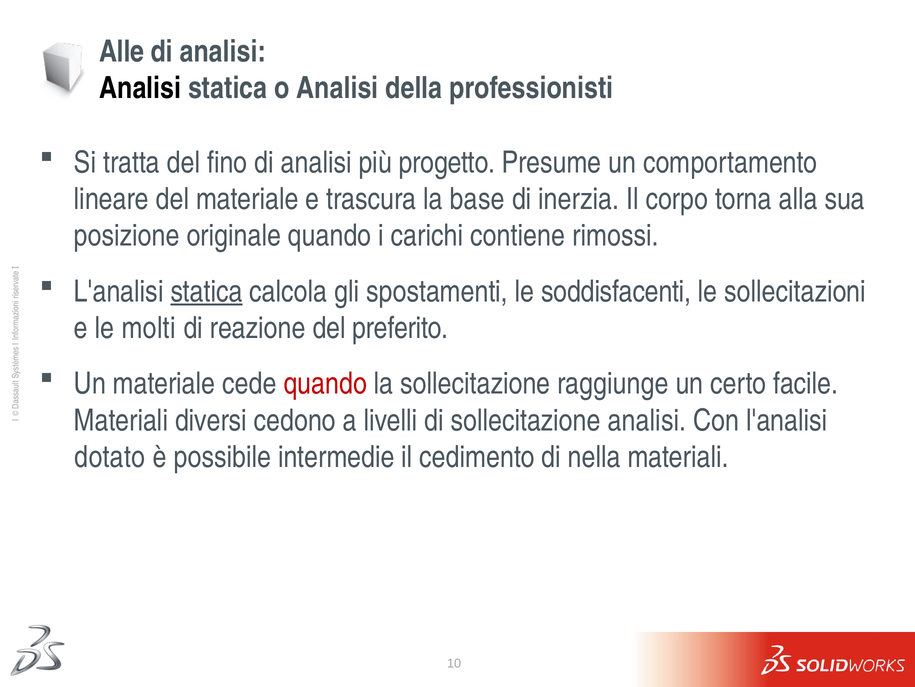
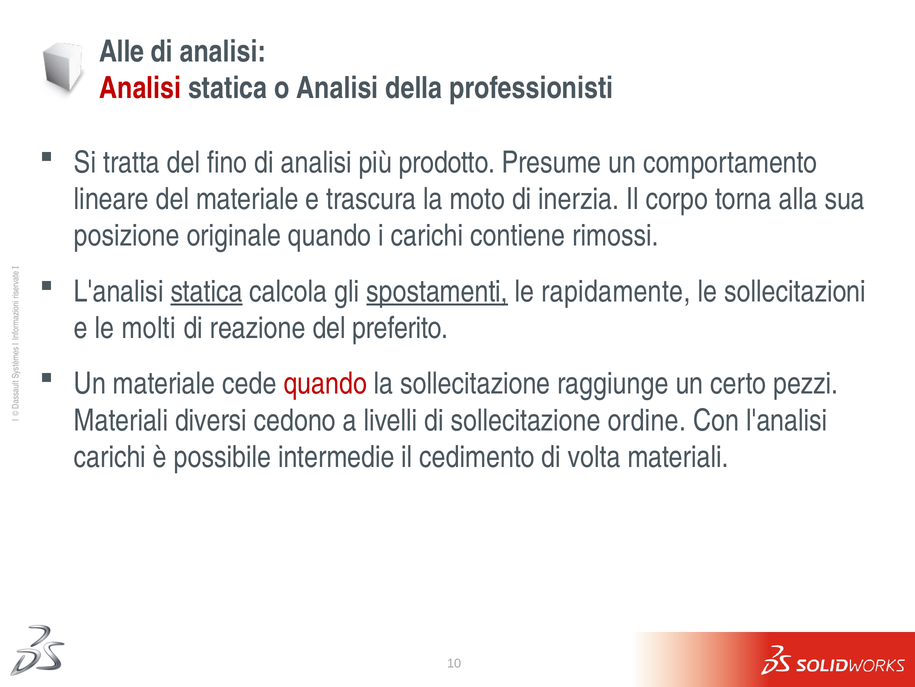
Analisi at (140, 88) colour: black -> red
progetto: progetto -> prodotto
base: base -> moto
spostamenti underline: none -> present
soddisfacenti: soddisfacenti -> rapidamente
facile: facile -> pezzi
sollecitazione analisi: analisi -> ordine
dotato at (110, 457): dotato -> carichi
nella: nella -> volta
